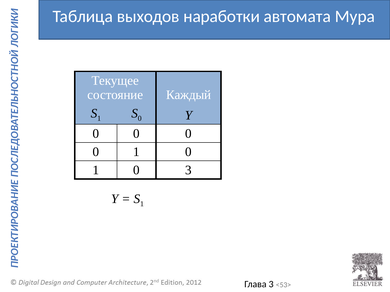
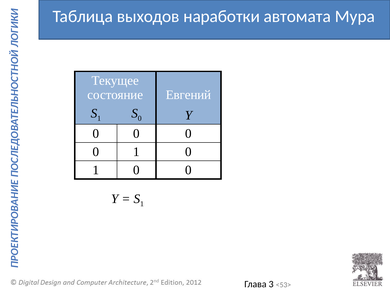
Каждый: Каждый -> Евгений
1 0 3: 3 -> 0
